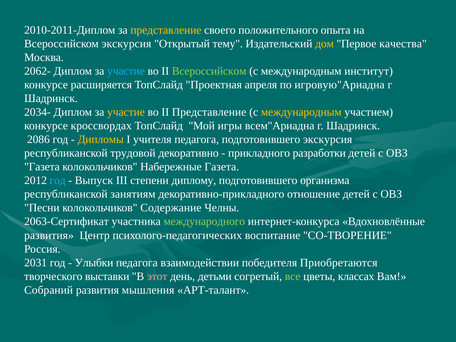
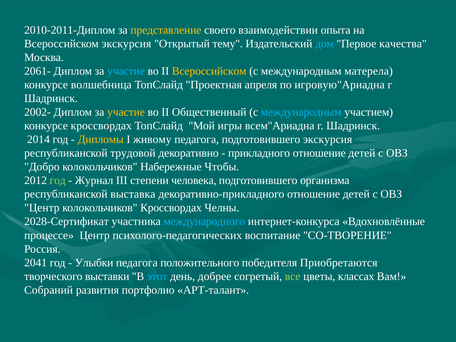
положительного: положительного -> взаимодействии
дом colour: yellow -> light blue
2062-: 2062- -> 2061-
Всероссийском at (209, 71) colour: light green -> yellow
институт: институт -> матерела
расширяется: расширяется -> волшебница
2034-: 2034- -> 2002-
II Представление: Представление -> Общественный
международным at (301, 112) colour: yellow -> light blue
2086: 2086 -> 2014
учителя: учителя -> живому
прикладного разработки: разработки -> отношение
Газета at (42, 167): Газета -> Добро
Набережные Газета: Газета -> Чтобы
год at (58, 181) colour: light blue -> light green
Выпуск: Выпуск -> Журнал
диплому: диплому -> человека
занятиям: занятиям -> выставка
Песни at (42, 208): Песни -> Центр
колокольчиков Содержание: Содержание -> Кроссвордах
2063-Сертификат: 2063-Сертификат -> 2028-Сертификат
международного colour: light green -> light blue
развития at (49, 235): развития -> процессе
2031: 2031 -> 2041
взаимодействии: взаимодействии -> положительного
этот colour: pink -> light blue
детьми: детьми -> добрее
мышления: мышления -> портфолио
